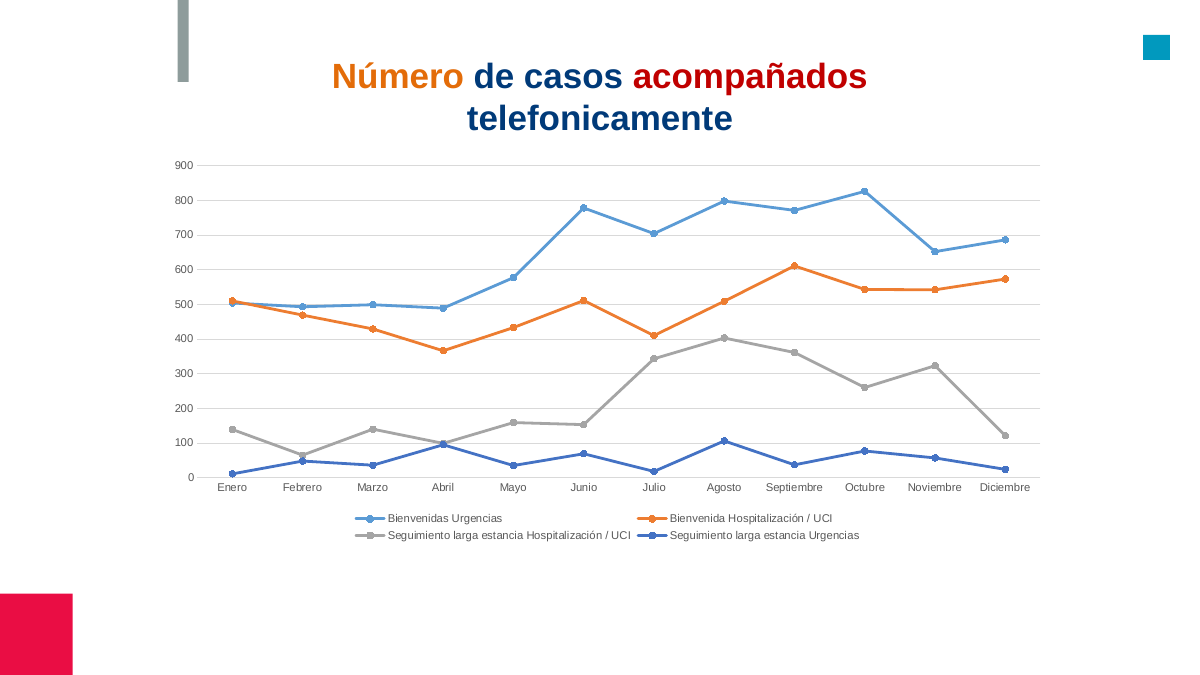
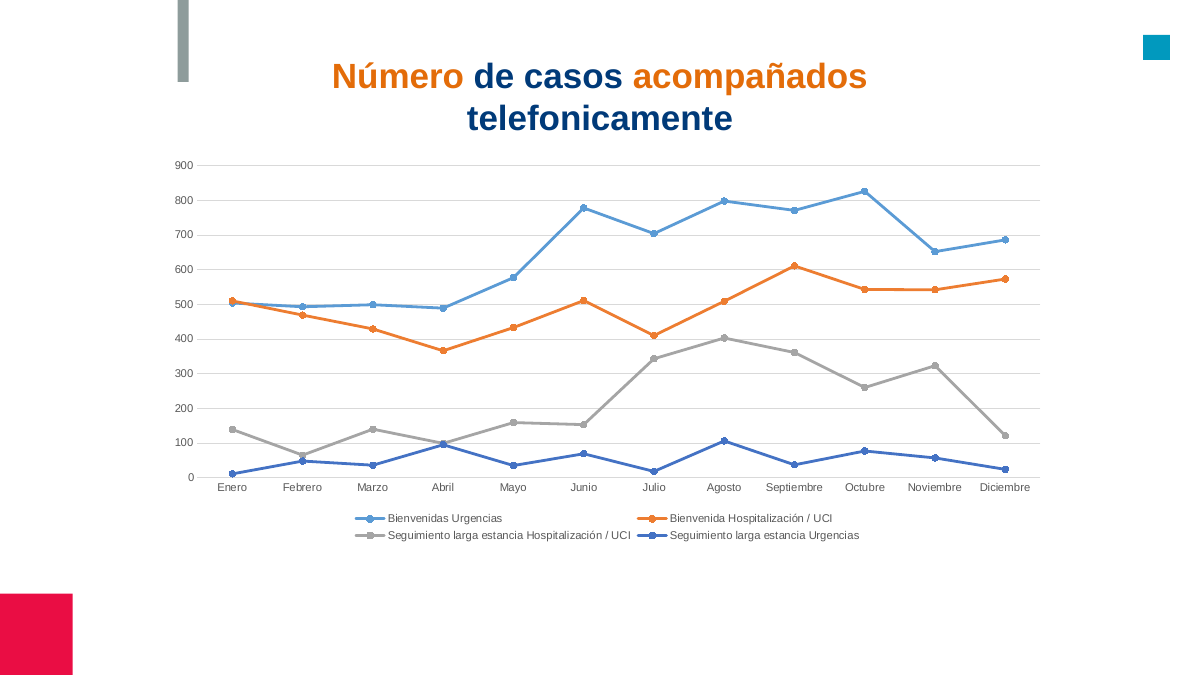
acompañados colour: red -> orange
